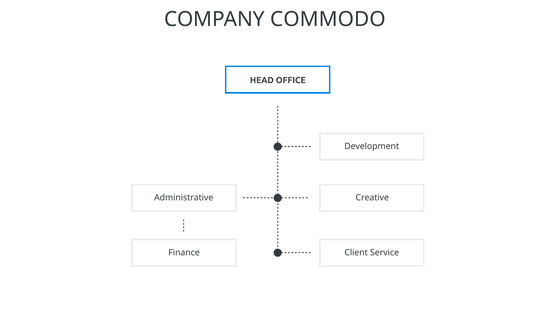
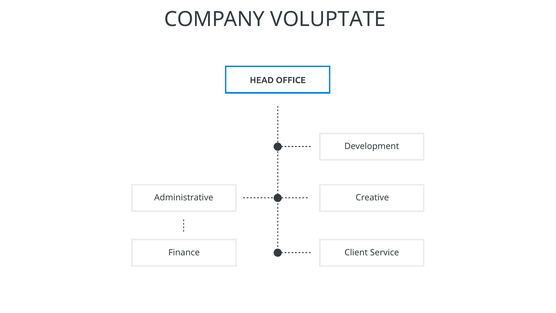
COMMODO: COMMODO -> VOLUPTATE
